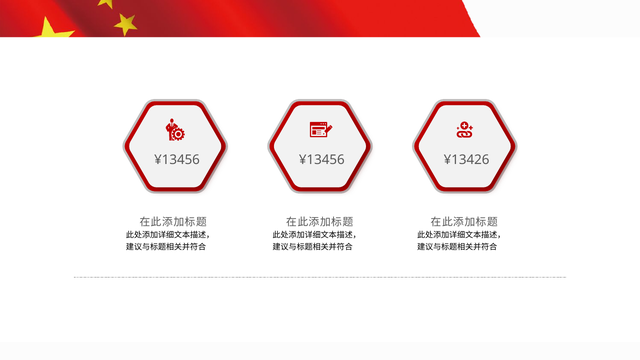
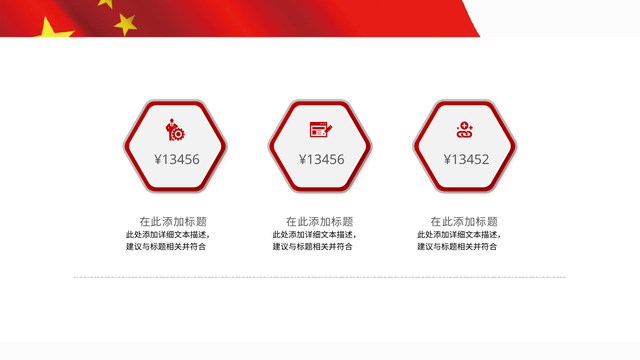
¥13426: ¥13426 -> ¥13452
